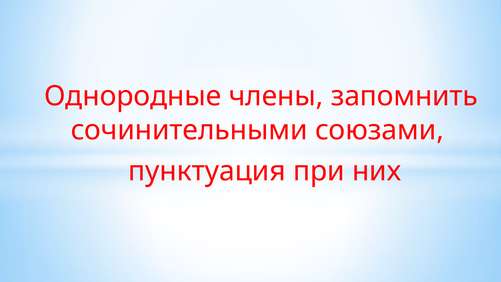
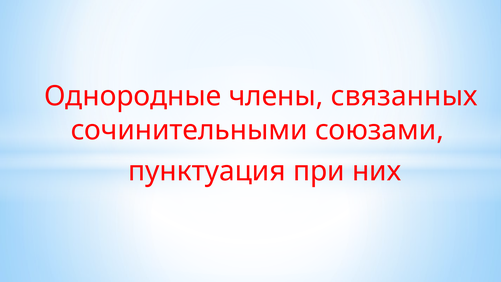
запомнить: запомнить -> связанных
